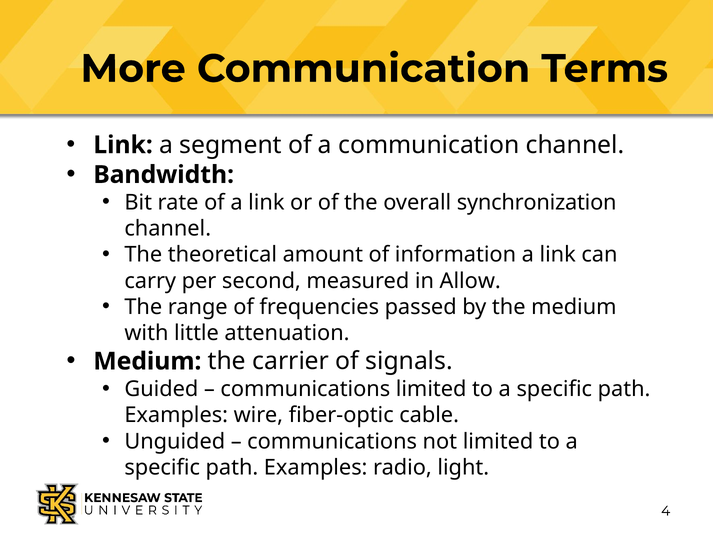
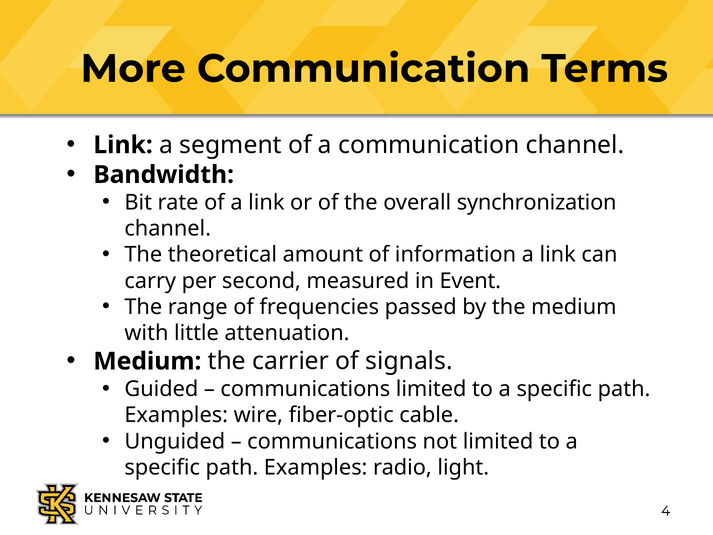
Allow: Allow -> Event
